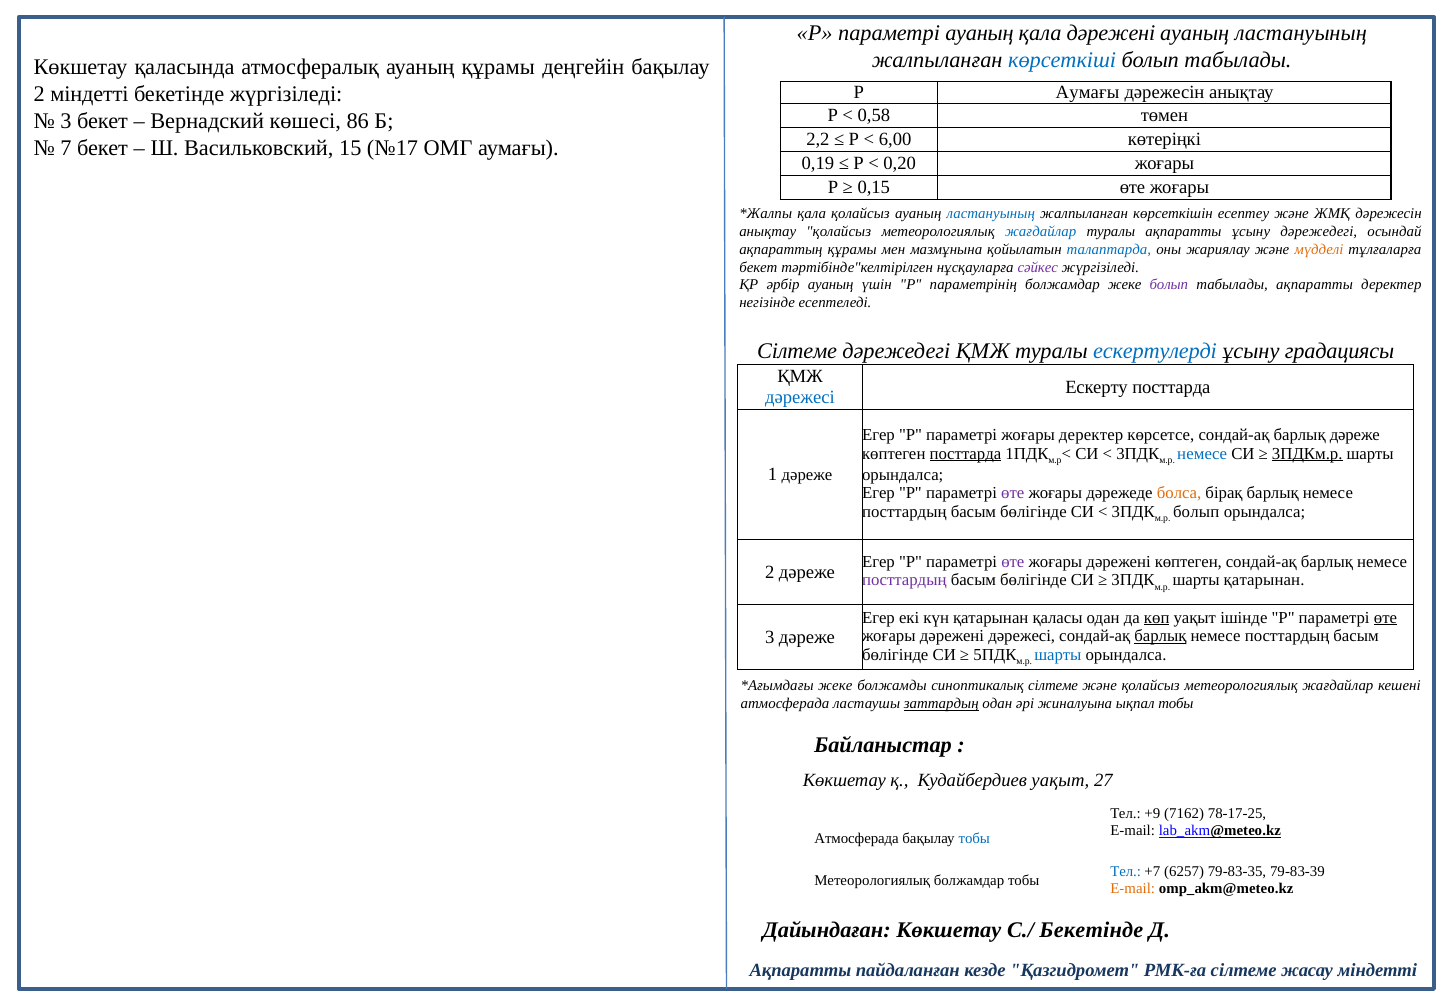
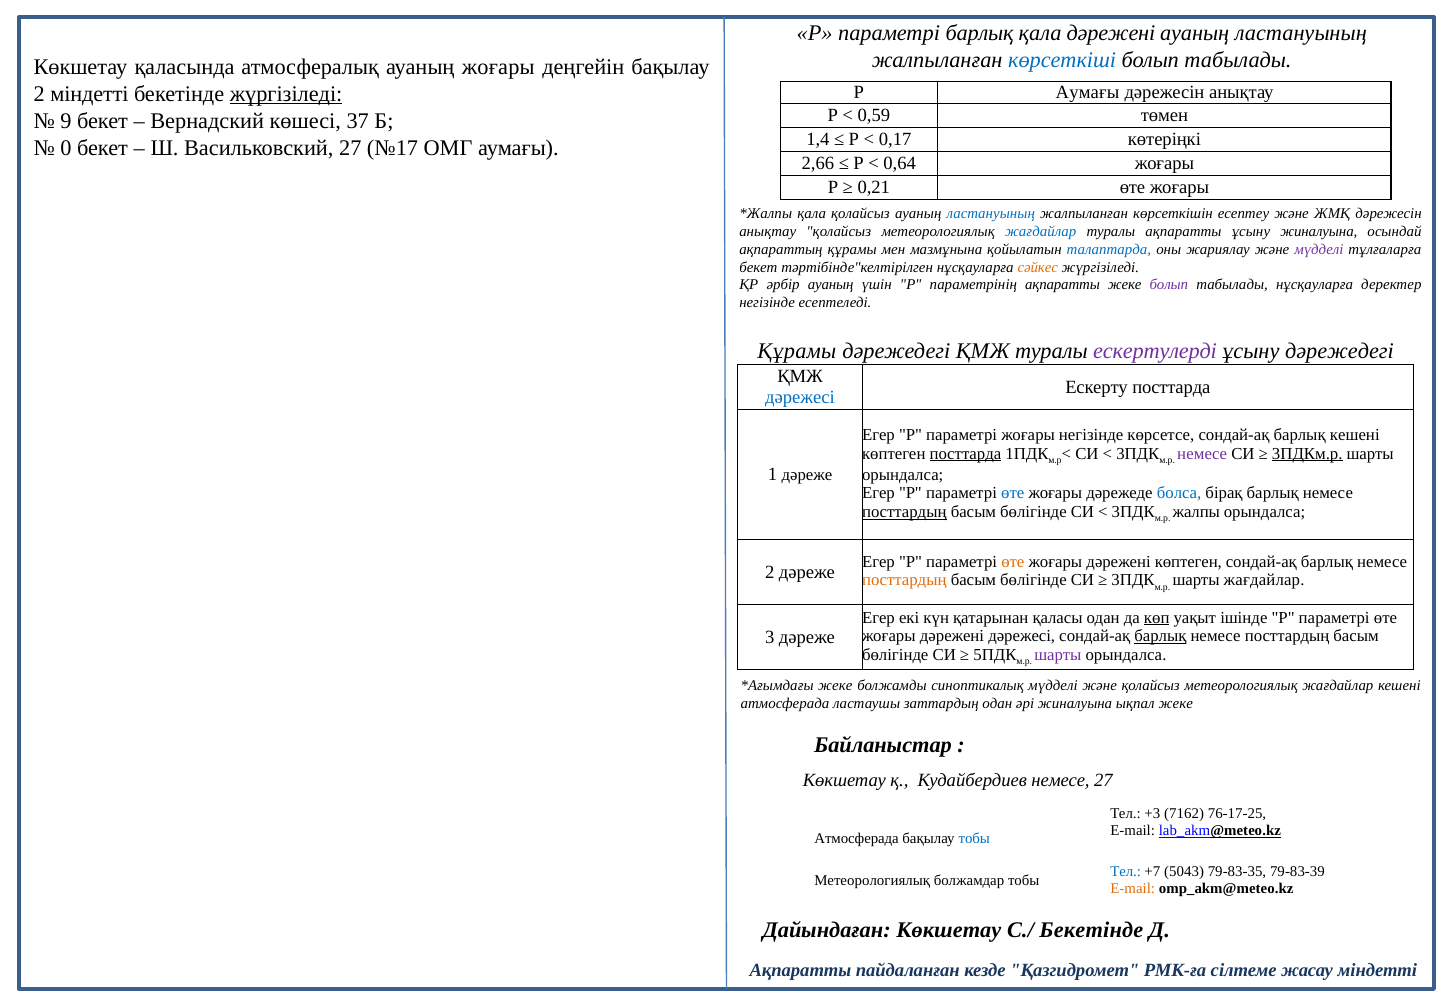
параметрі ауаның: ауаның -> барлық
ауаның құрамы: құрамы -> жоғары
жүргізіледі at (286, 94) underline: none -> present
0,58: 0,58 -> 0,59
3 at (66, 121): 3 -> 9
86: 86 -> 37
2,2: 2,2 -> 1,4
6,00: 6,00 -> 0,17
7: 7 -> 0
Васильковский 15: 15 -> 27
0,19: 0,19 -> 2,66
0,20: 0,20 -> 0,64
0,15: 0,15 -> 0,21
ұсыну дәрежедегі: дәрежедегі -> жиналуына
мүдделі at (1319, 249) colour: orange -> purple
сәйкес colour: purple -> orange
параметрінің болжамдар: болжамдар -> ақпаратты
табылады ақпаратты: ақпаратты -> нұсқауларға
Сілтеме at (797, 351): Сілтеме -> Құрамы
ескертулерді colour: blue -> purple
ұсыну градациясы: градациясы -> дәрежедегі
жоғары деректер: деректер -> негізінде
барлық дәреже: дәреже -> кешені
немесе at (1202, 453) colour: blue -> purple
өте at (1013, 493) colour: purple -> blue
болса colour: orange -> blue
посттардың at (904, 512) underline: none -> present
болып at (1196, 512): болып -> жалпы
өте at (1013, 562) colour: purple -> orange
посттардың at (904, 580) colour: purple -> orange
шарты қатарынан: қатарынан -> жағдайлар
өте at (1385, 617) underline: present -> none
шарты at (1058, 655) colour: blue -> purple
синоптикалық сілтеме: сілтеме -> мүдделі
заттардың underline: present -> none
ықпал тобы: тобы -> жеке
Кудайбердиев уақыт: уақыт -> немесе
+9: +9 -> +3
78-17-25: 78-17-25 -> 76-17-25
6257: 6257 -> 5043
